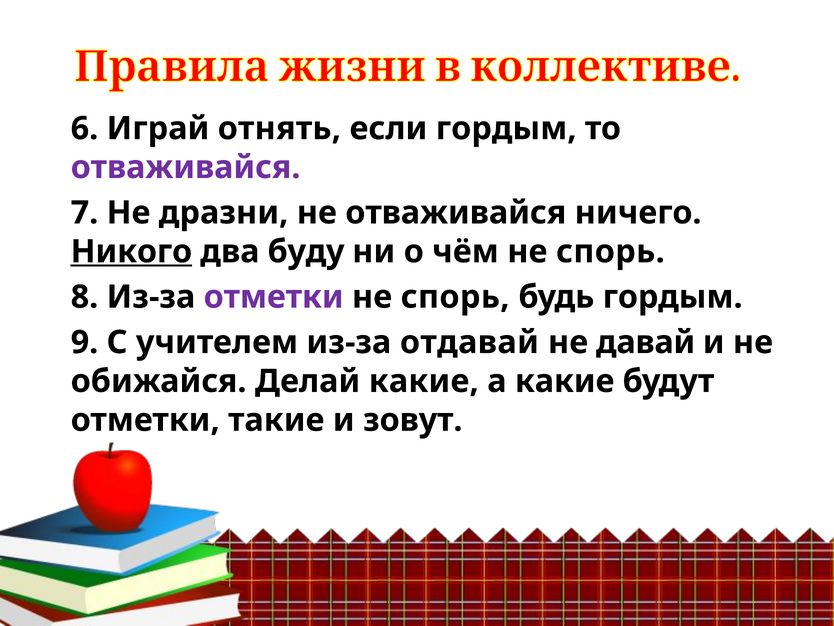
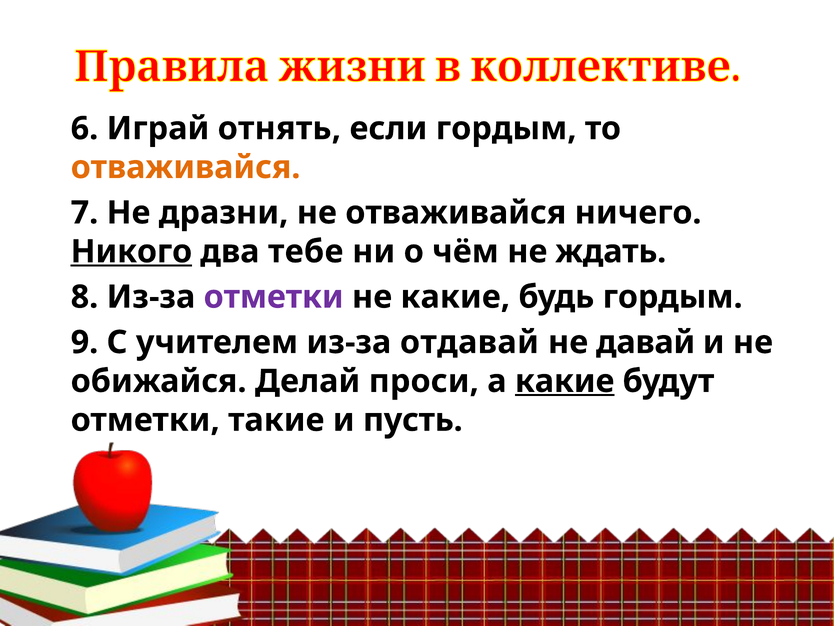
отваживайся at (186, 167) colour: purple -> orange
буду: буду -> тебе
чём не спорь: спорь -> ждать
спорь at (455, 297): спорь -> какие
Делай какие: какие -> проси
какие at (565, 381) underline: none -> present
зовут: зовут -> пусть
